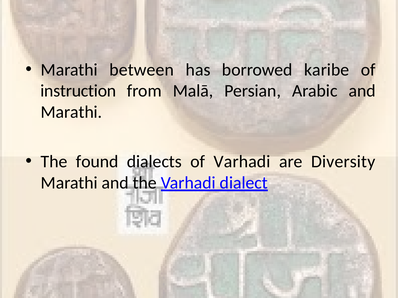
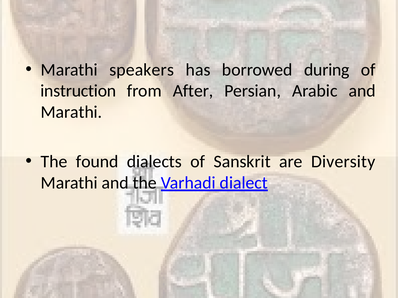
between: between -> speakers
karibe: karibe -> during
Malā: Malā -> After
of Varhadi: Varhadi -> Sanskrit
